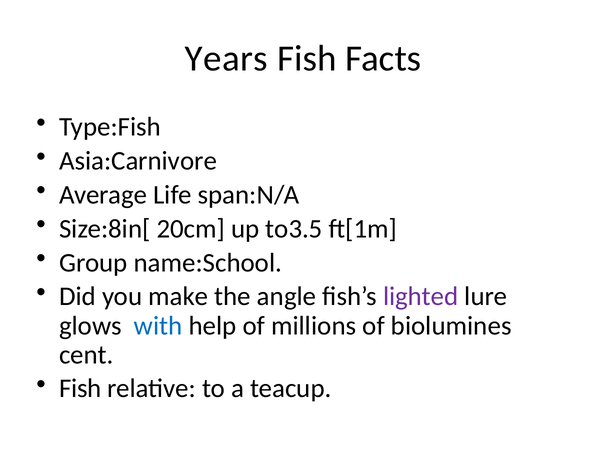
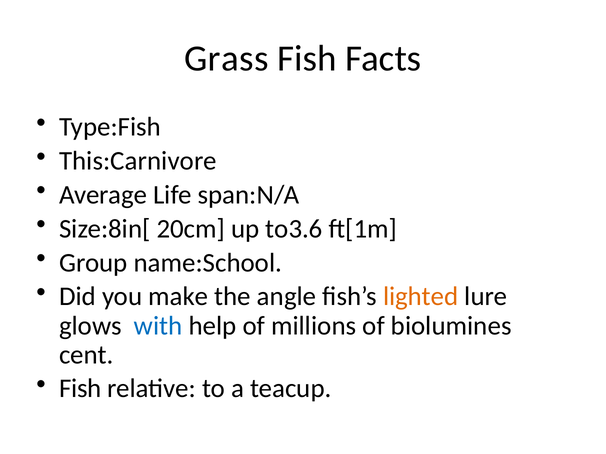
Years: Years -> Grass
Asia:Carnivore: Asia:Carnivore -> This:Carnivore
to3.5: to3.5 -> to3.6
lighted colour: purple -> orange
